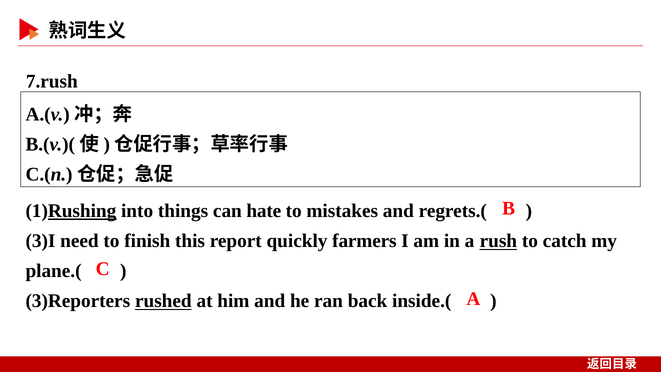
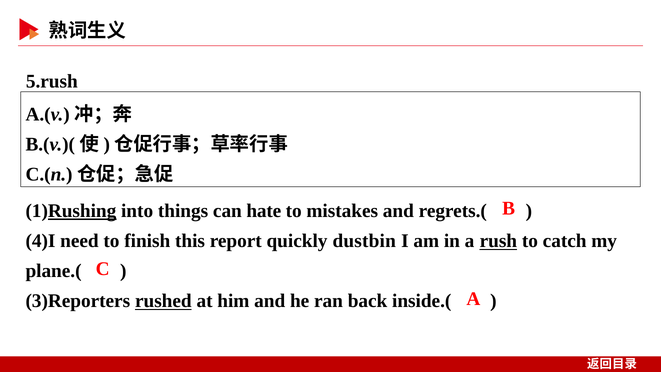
7.rush: 7.rush -> 5.rush
3)I: 3)I -> 4)I
farmers: farmers -> dustbin
